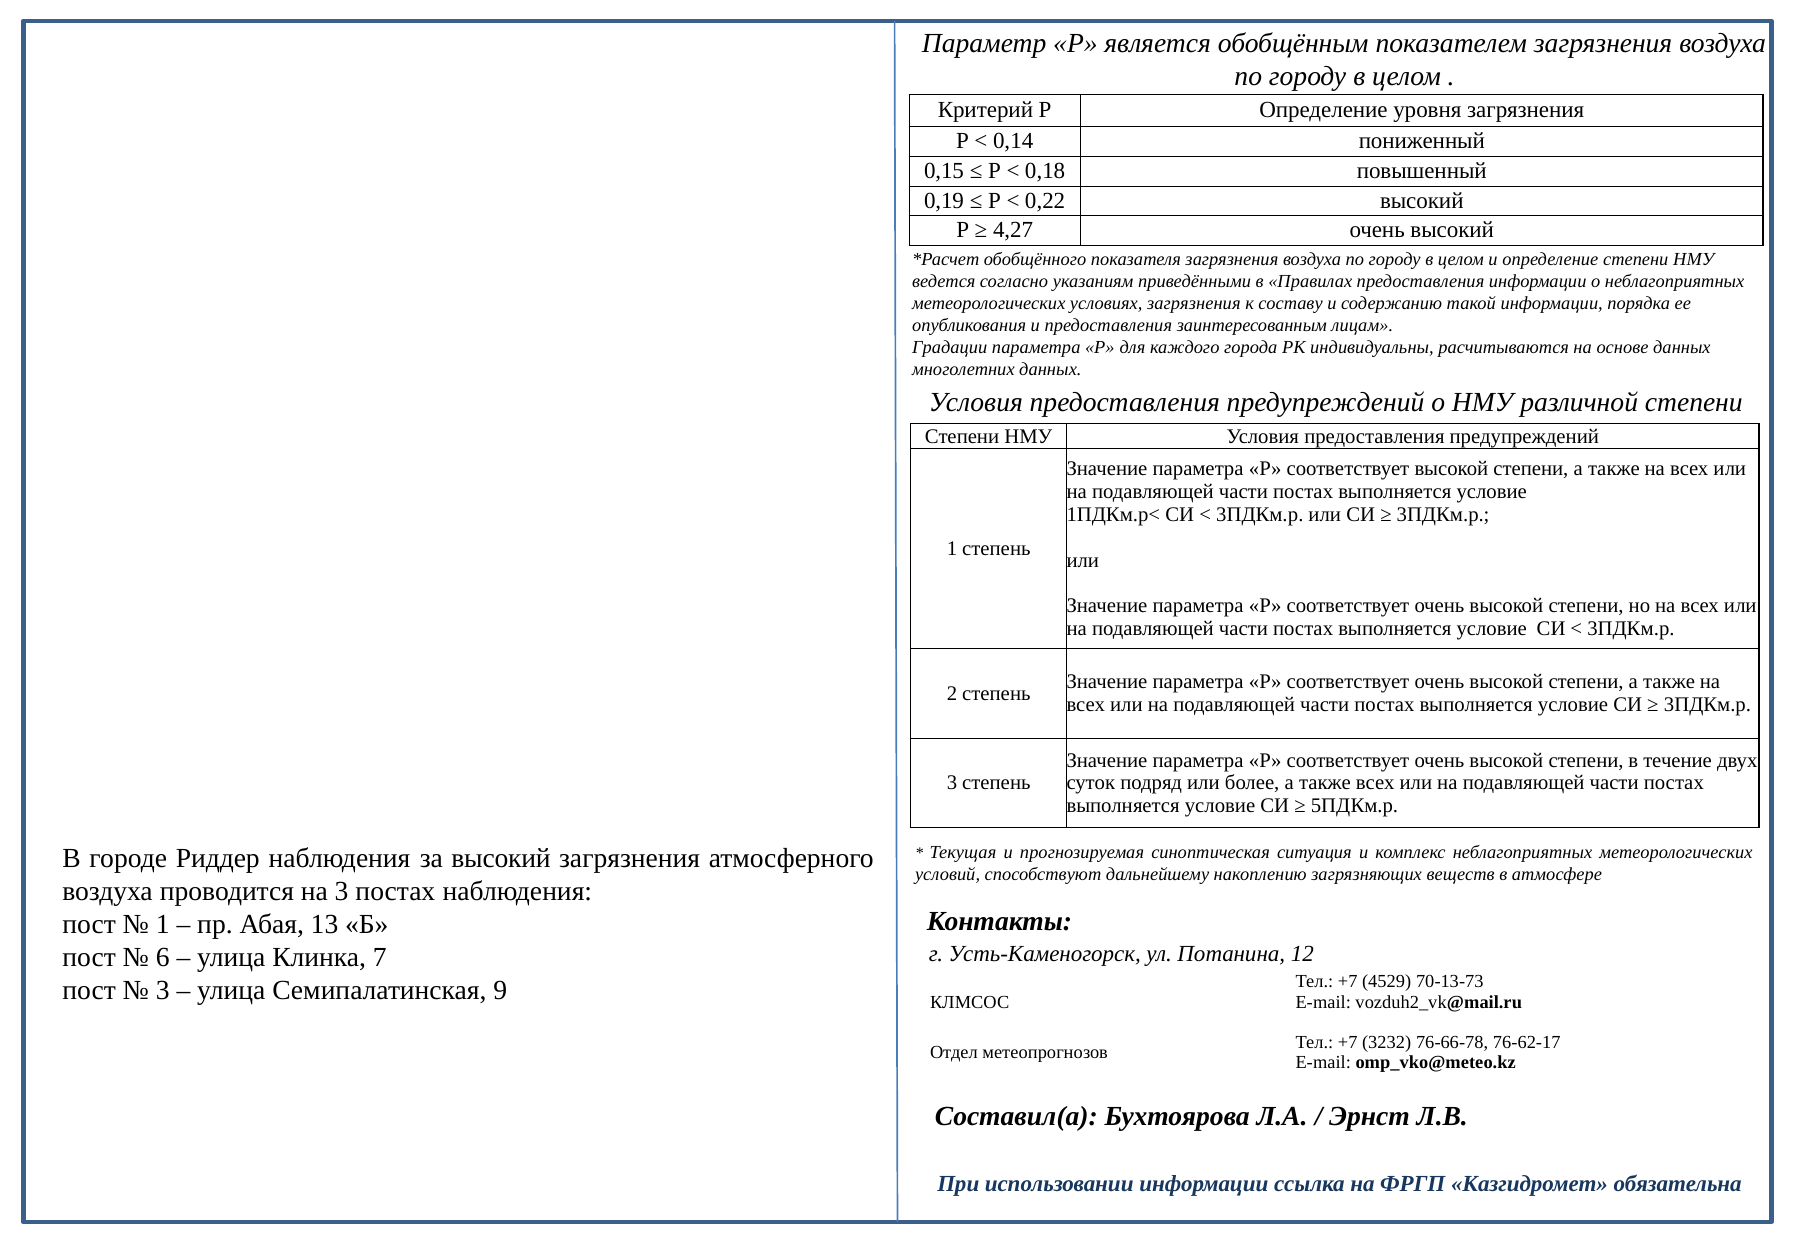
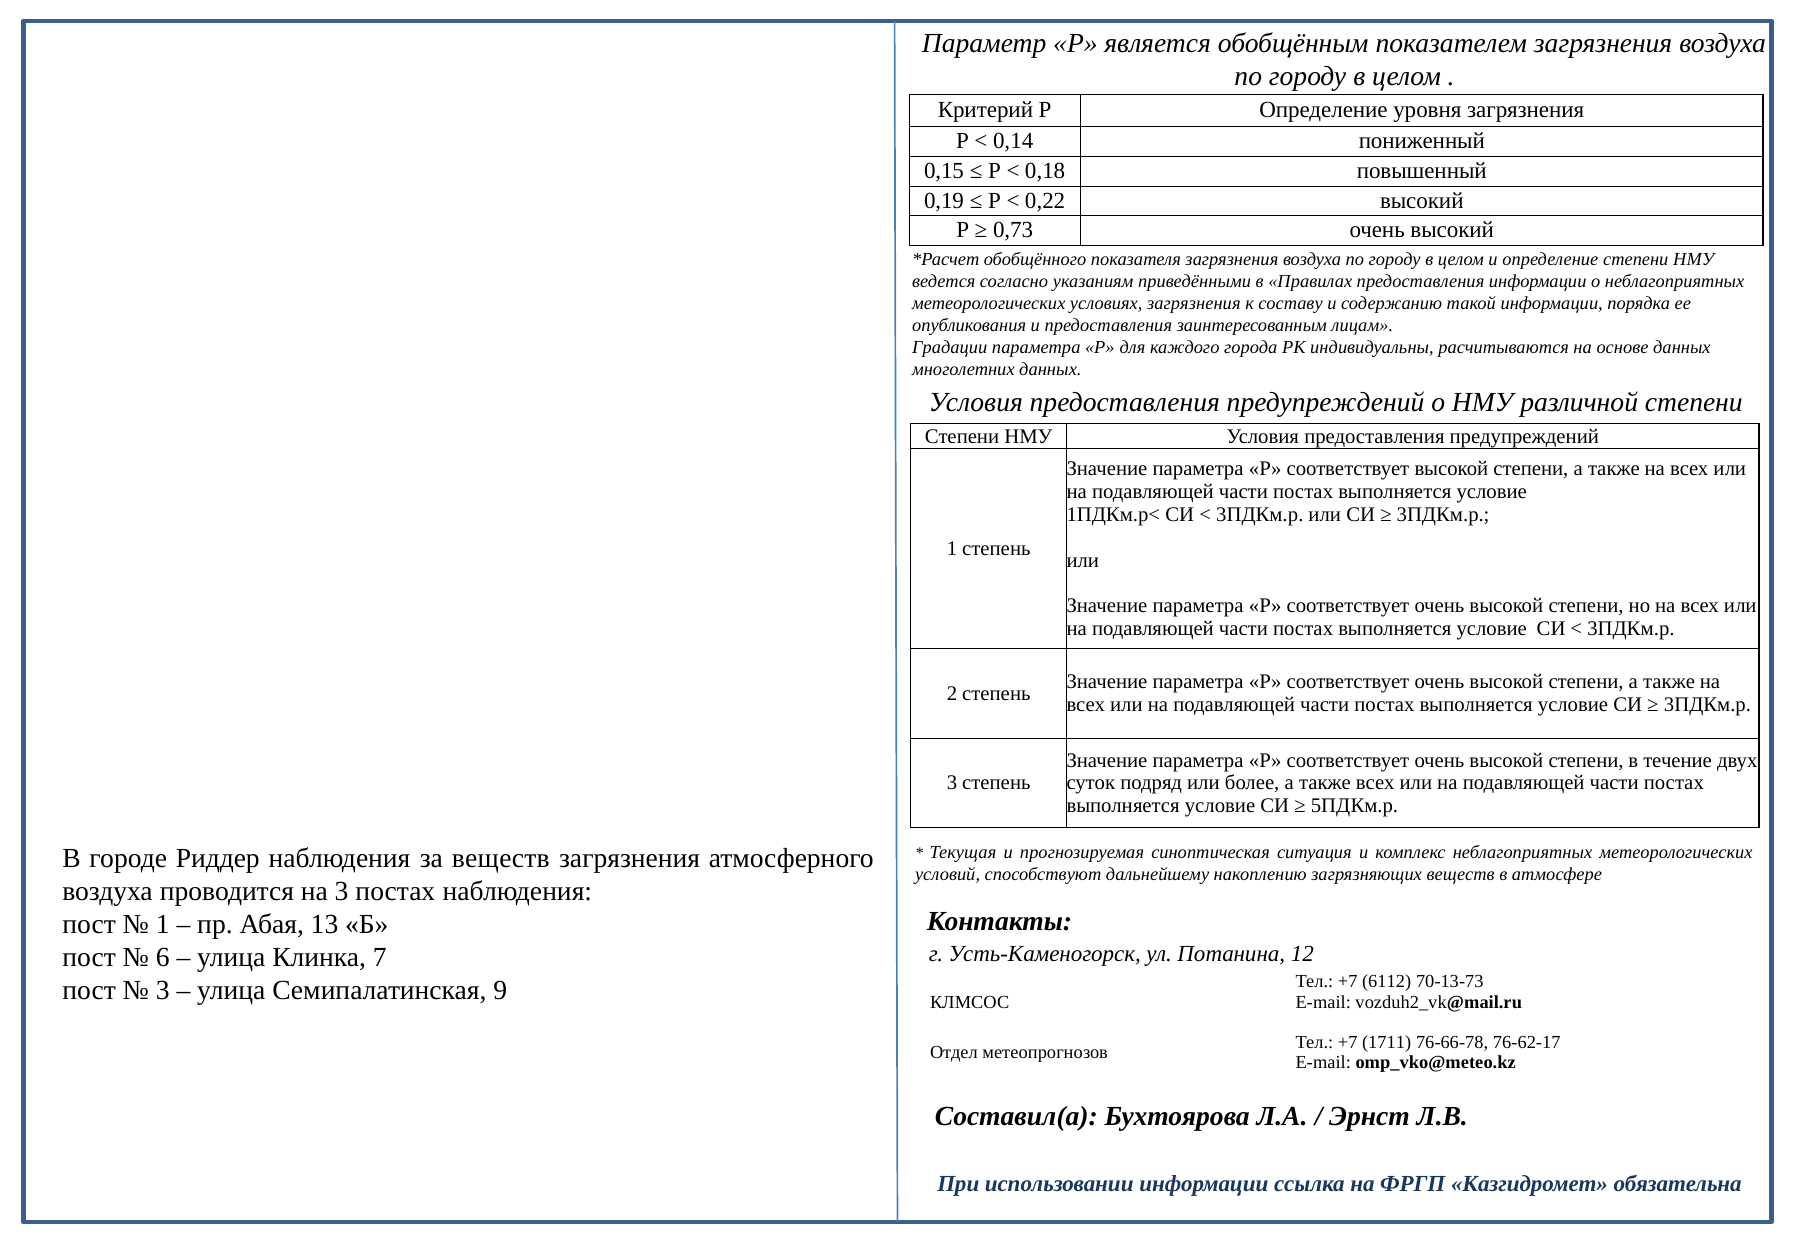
4,27: 4,27 -> 0,73
за высокий: высокий -> веществ
4529: 4529 -> 6112
3232: 3232 -> 1711
